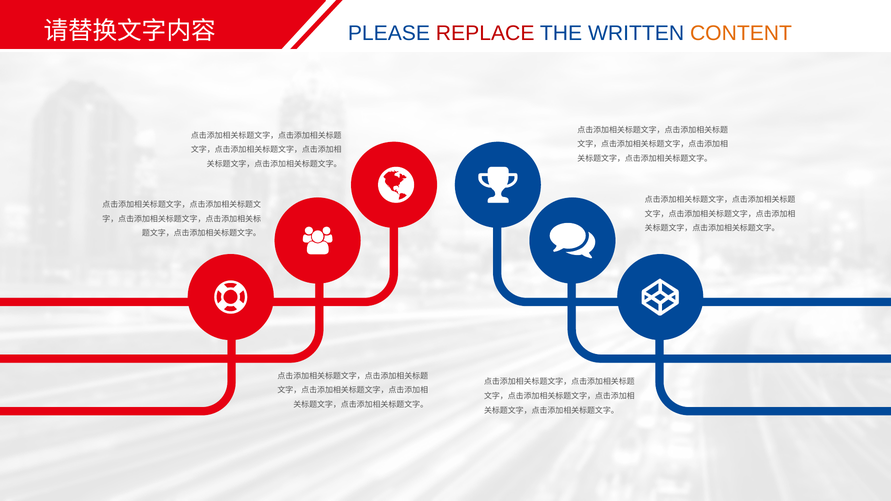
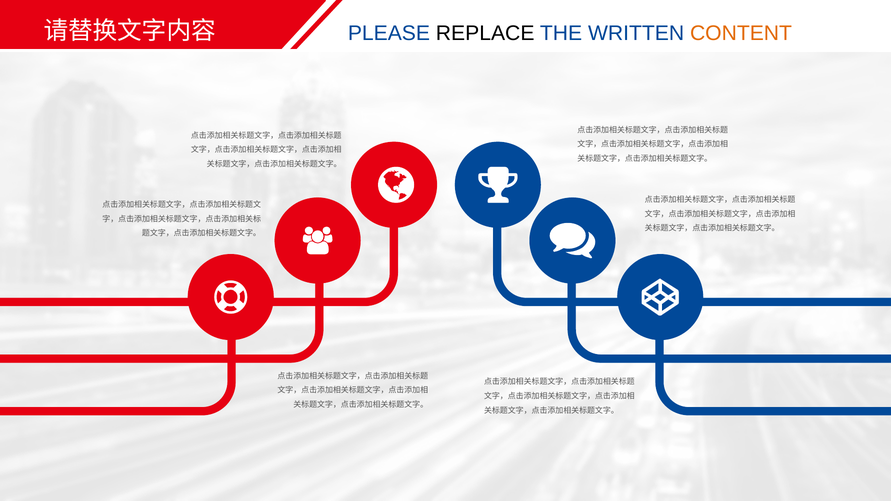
REPLACE colour: red -> black
